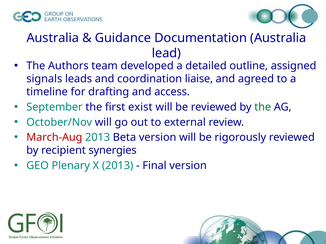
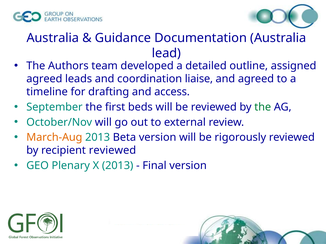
signals at (44, 79): signals -> agreed
exist: exist -> beds
March-Aug colour: red -> orange
recipient synergies: synergies -> reviewed
